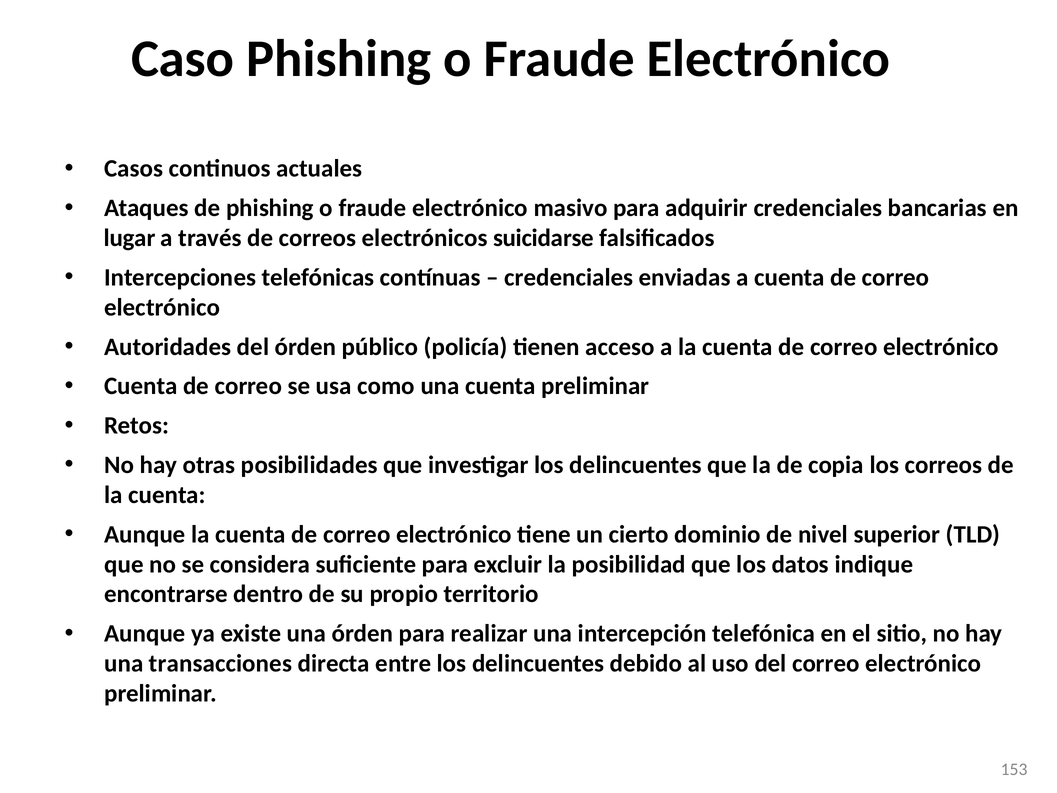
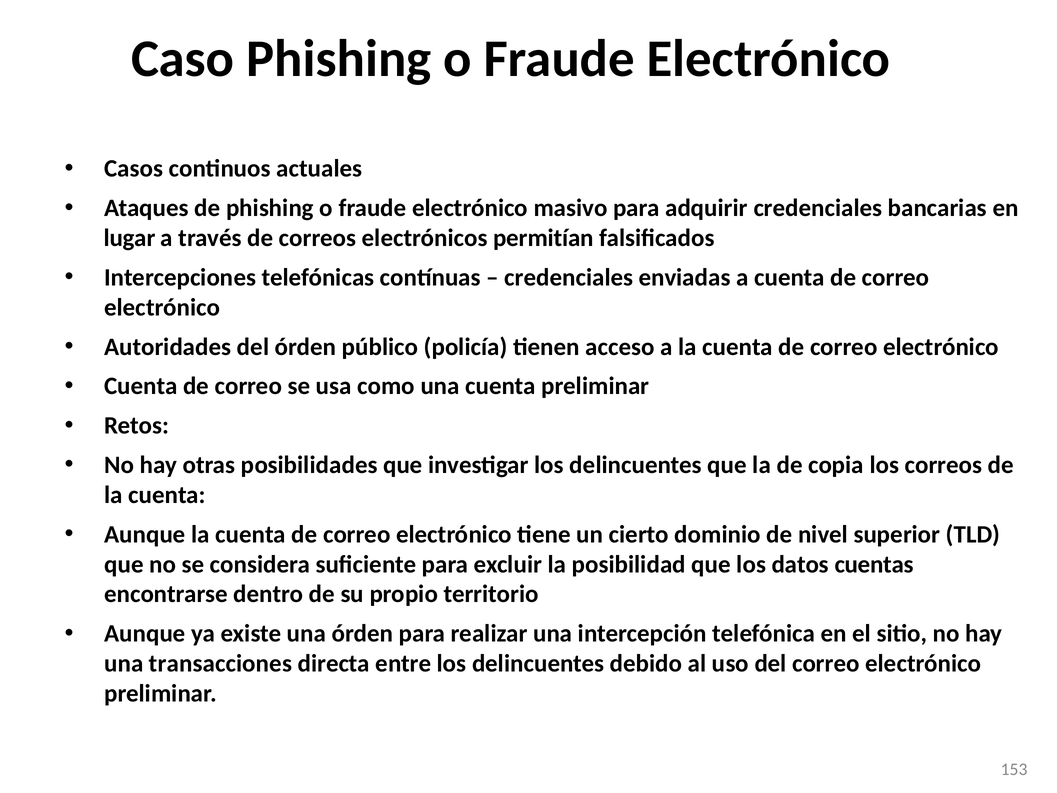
suicidarse: suicidarse -> permitían
indique: indique -> cuentas
